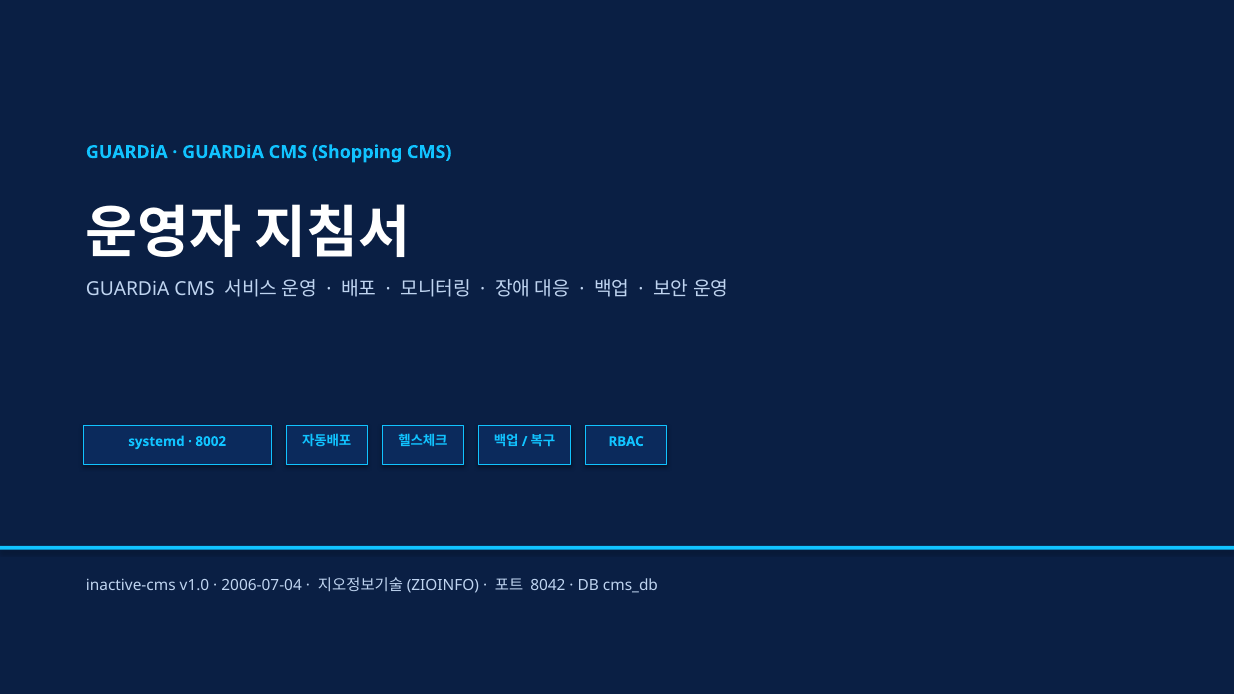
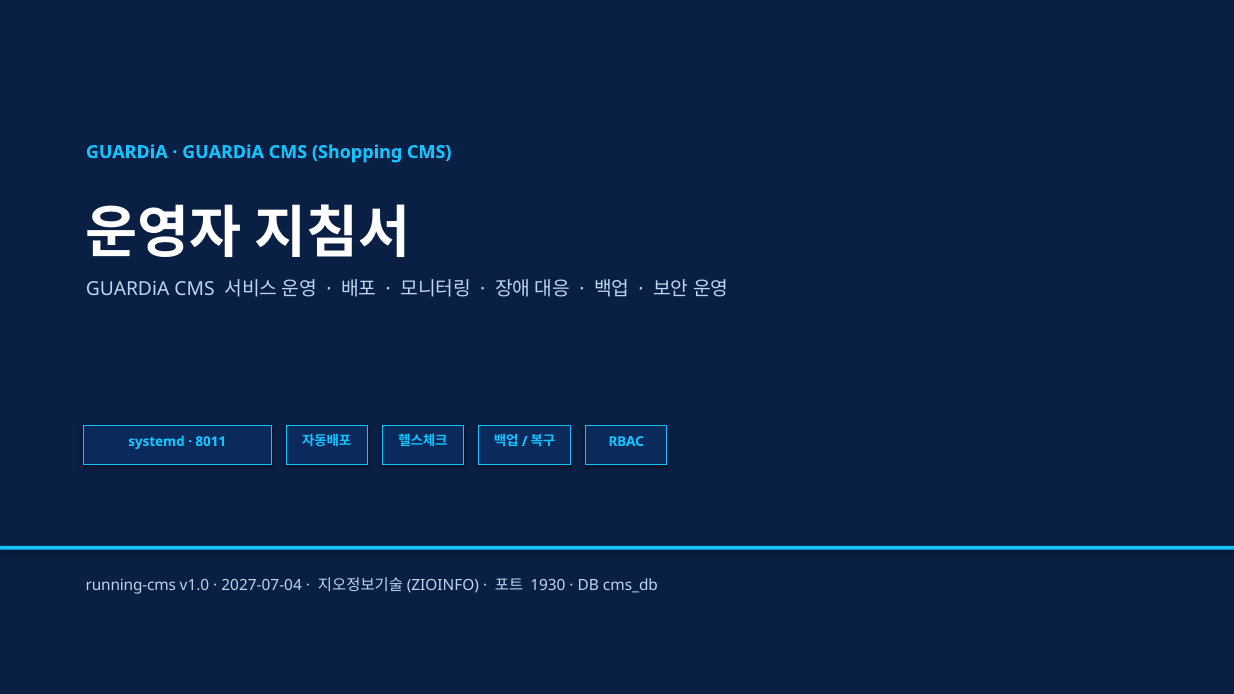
8002: 8002 -> 8011
inactive-cms: inactive-cms -> running-cms
2006-07-04: 2006-07-04 -> 2027-07-04
8042: 8042 -> 1930
